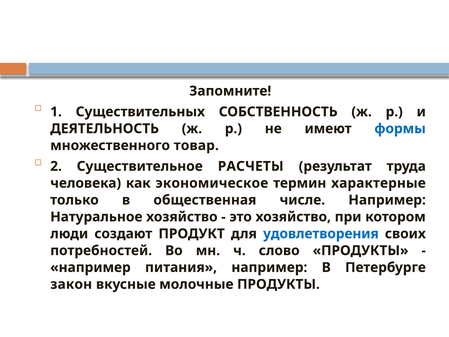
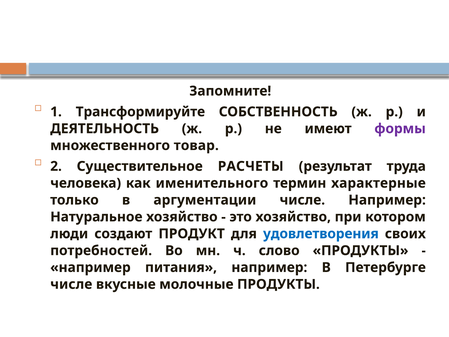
Существительных: Существительных -> Трансформируйте
формы colour: blue -> purple
экономическое: экономическое -> именительного
общественная: общественная -> аргументации
закон at (71, 284): закон -> числе
